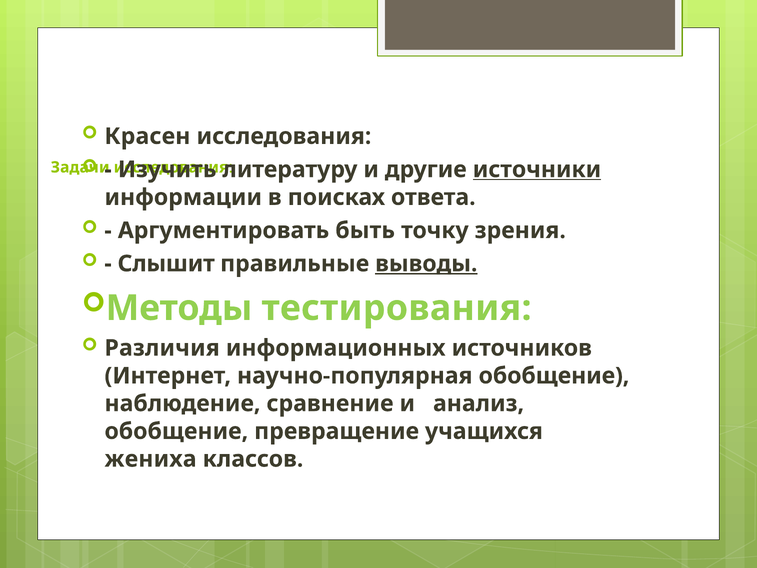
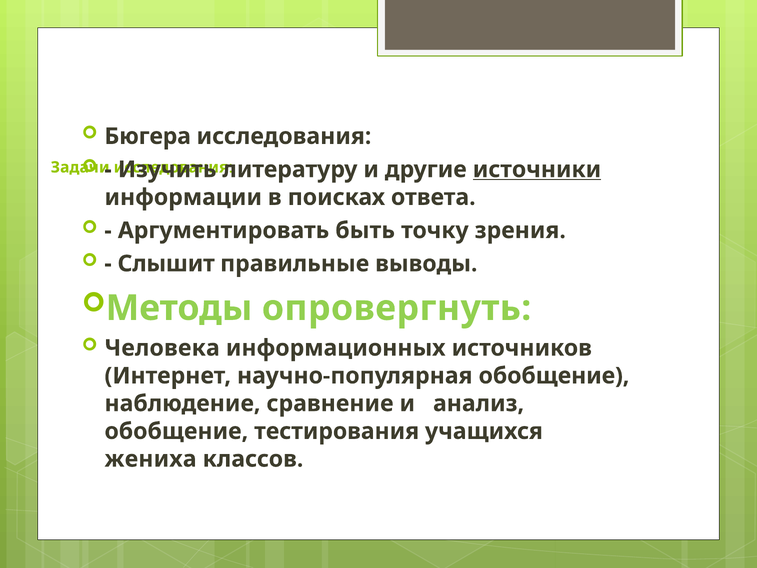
Красен: Красен -> Бюгера
выводы underline: present -> none
тестирования: тестирования -> опровергнуть
Различия: Различия -> Человека
превращение: превращение -> тестирования
